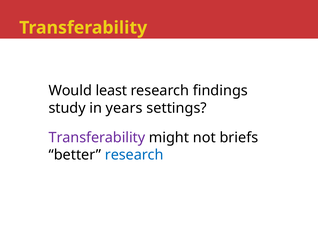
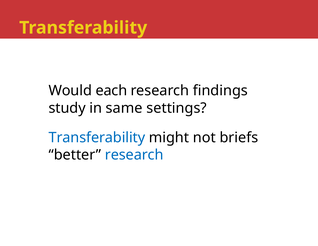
least: least -> each
years: years -> same
Transferability at (97, 137) colour: purple -> blue
